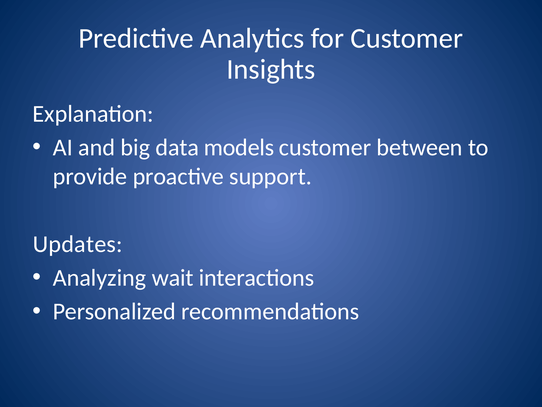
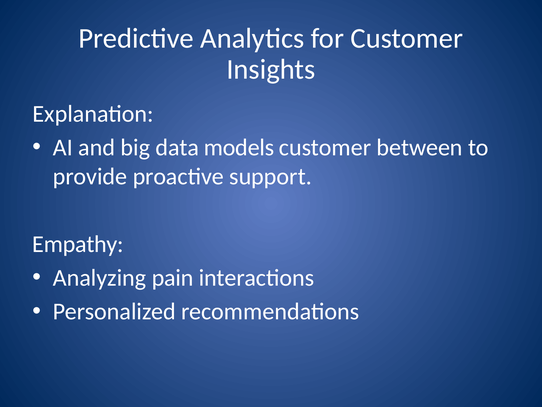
Updates: Updates -> Empathy
wait: wait -> pain
